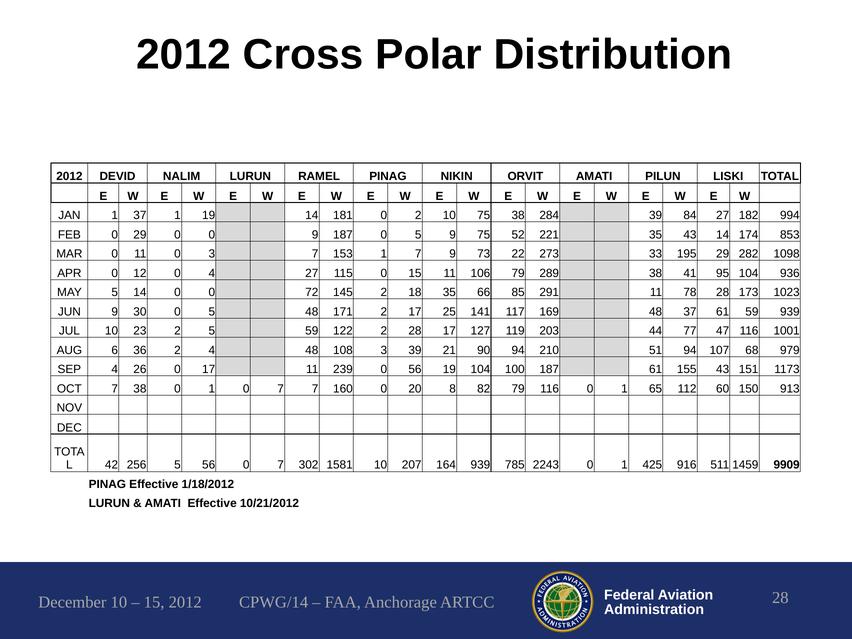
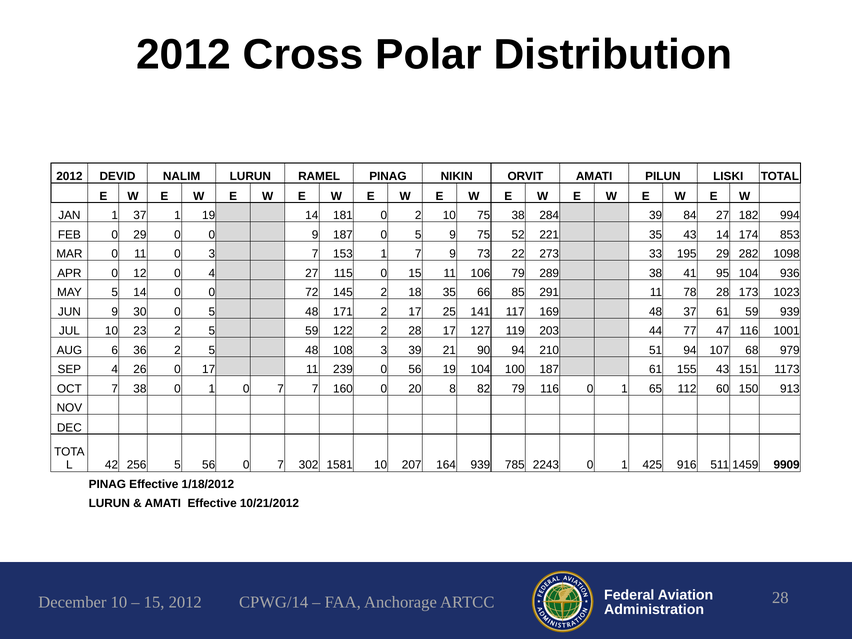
36 2 4: 4 -> 5
